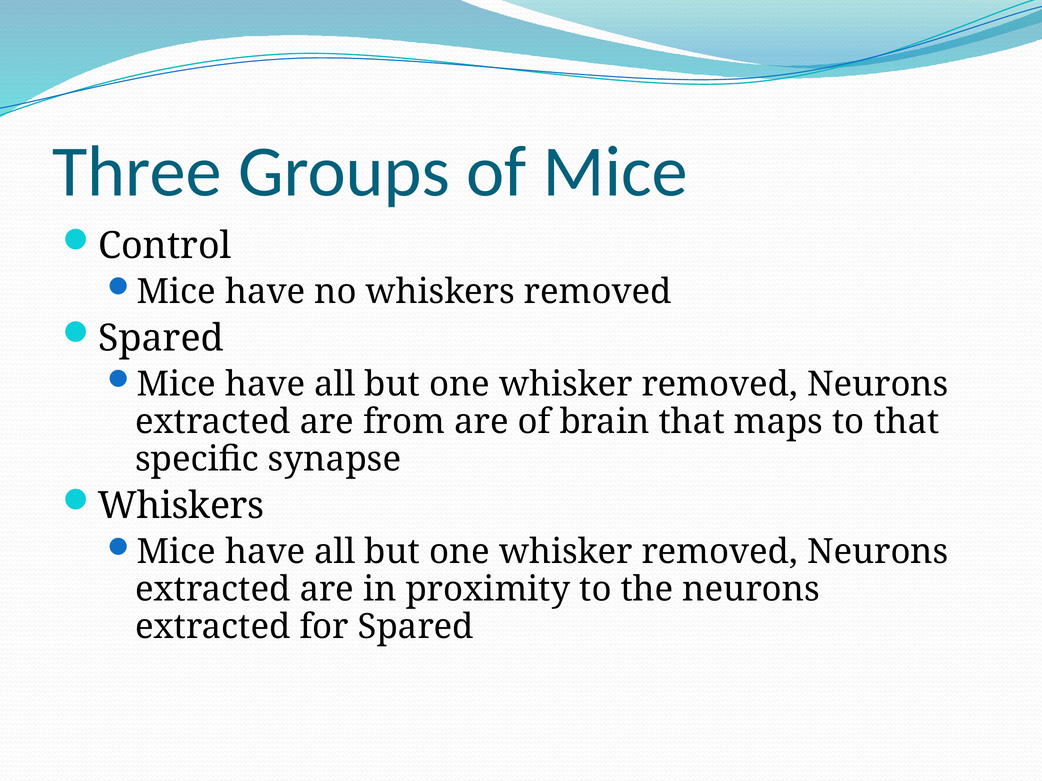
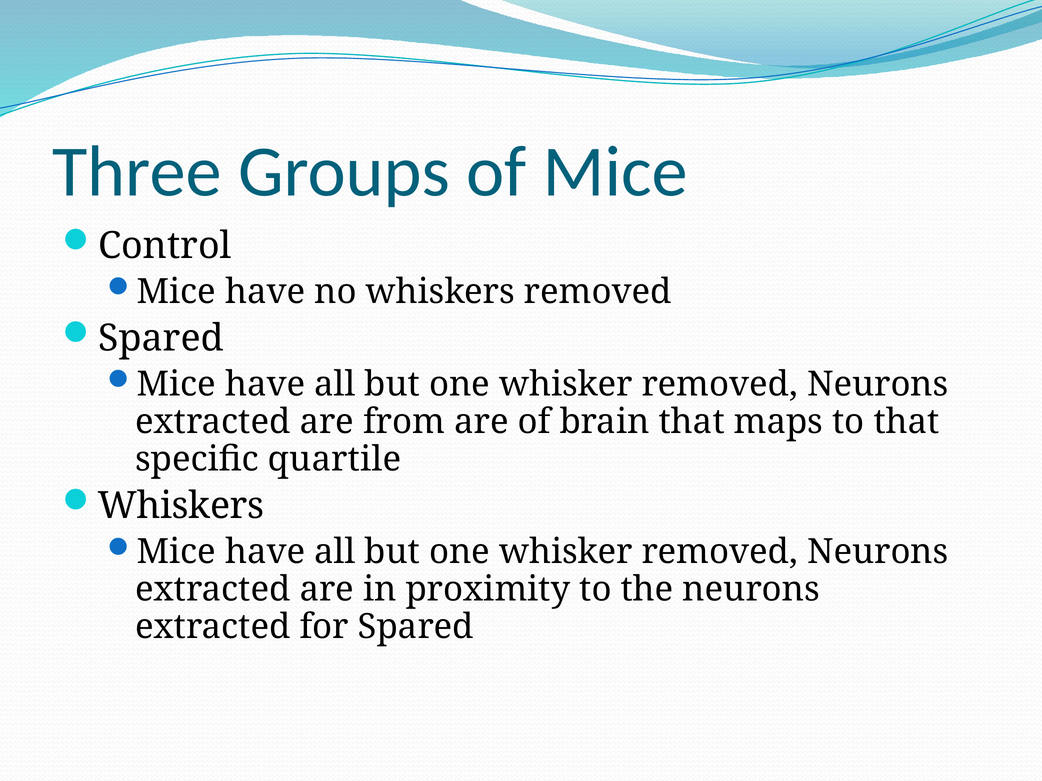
synapse: synapse -> quartile
